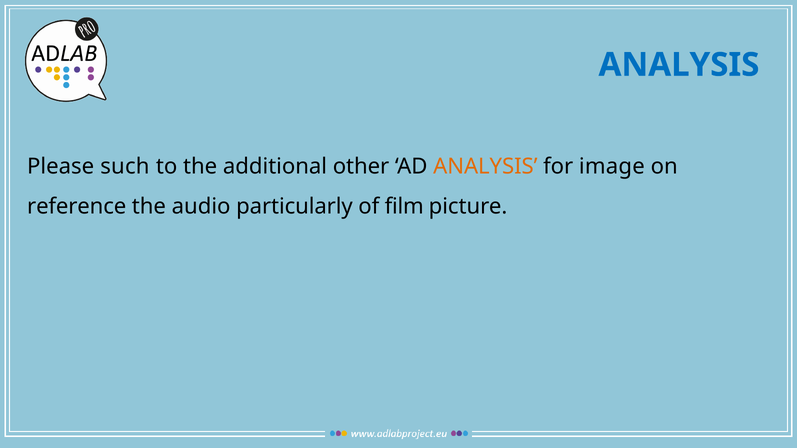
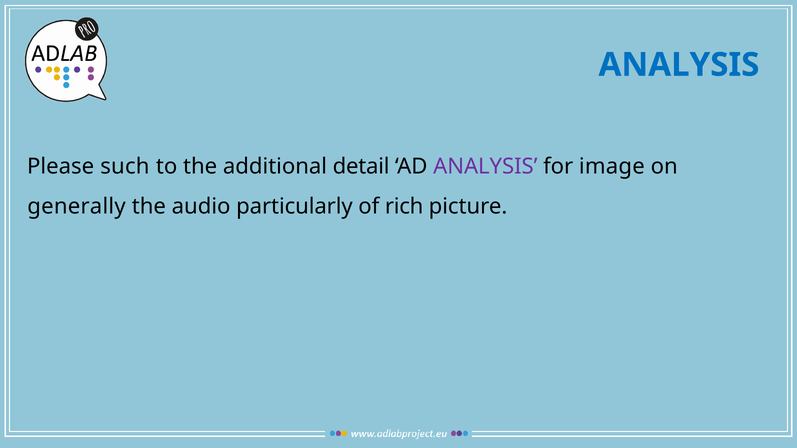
other: other -> detail
ANALYSIS at (485, 167) colour: orange -> purple
reference: reference -> generally
film: film -> rich
